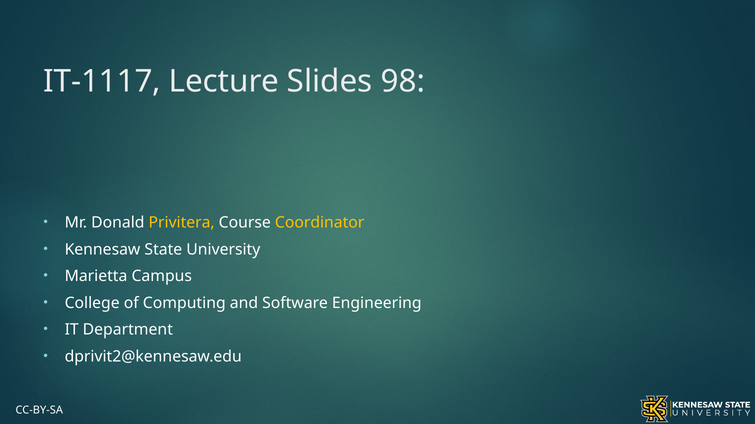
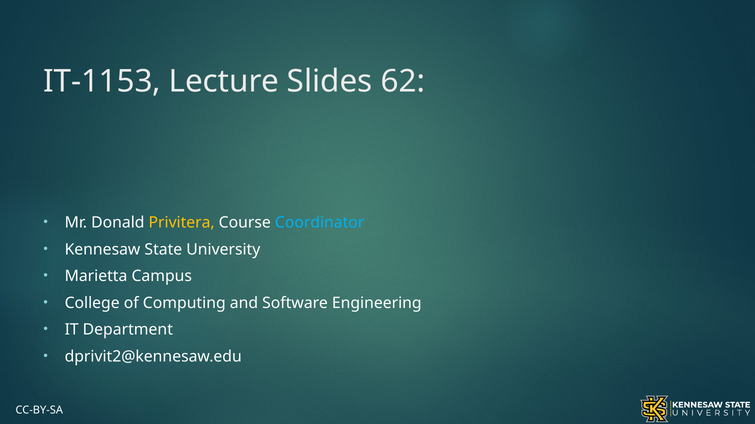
IT-1117: IT-1117 -> IT-1153
98: 98 -> 62
Coordinator colour: yellow -> light blue
